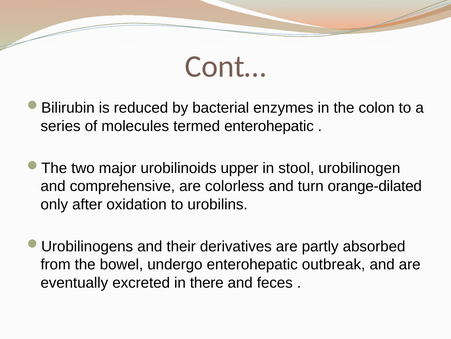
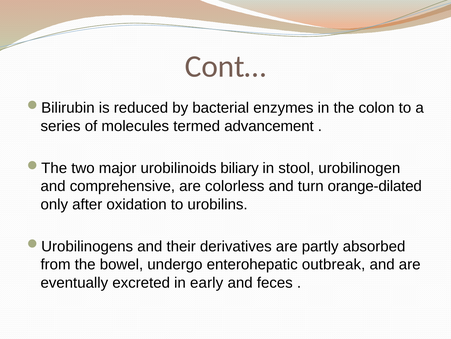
termed enterohepatic: enterohepatic -> advancement
upper: upper -> biliary
there: there -> early
